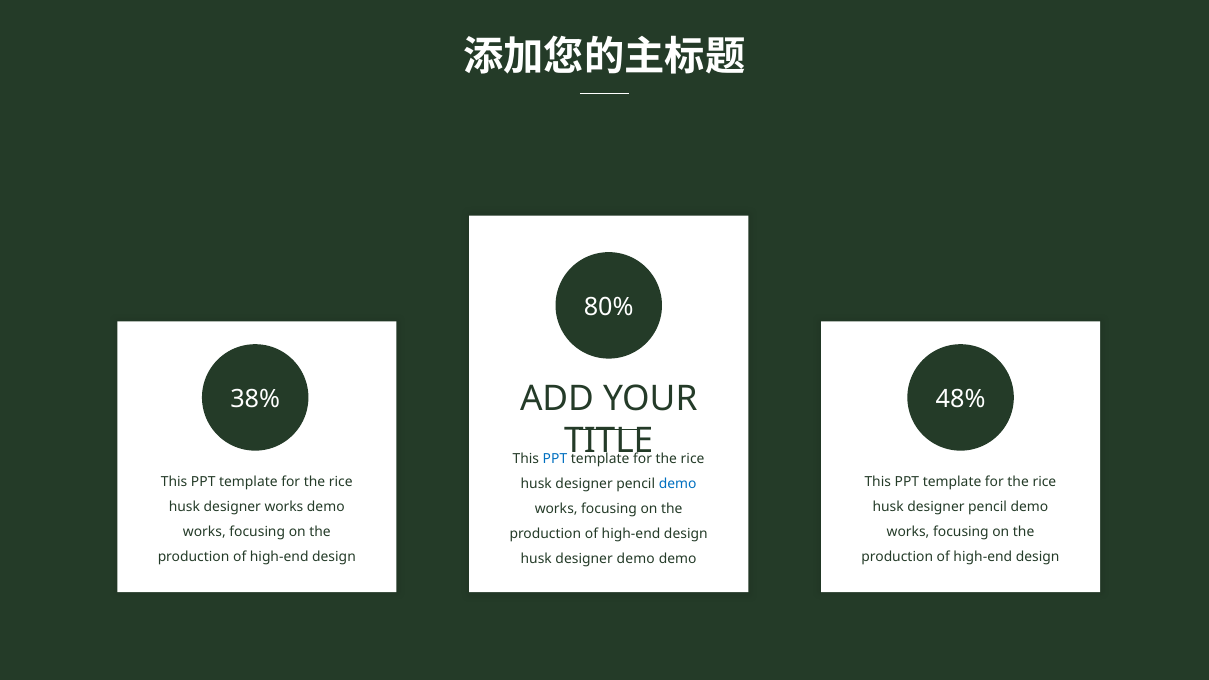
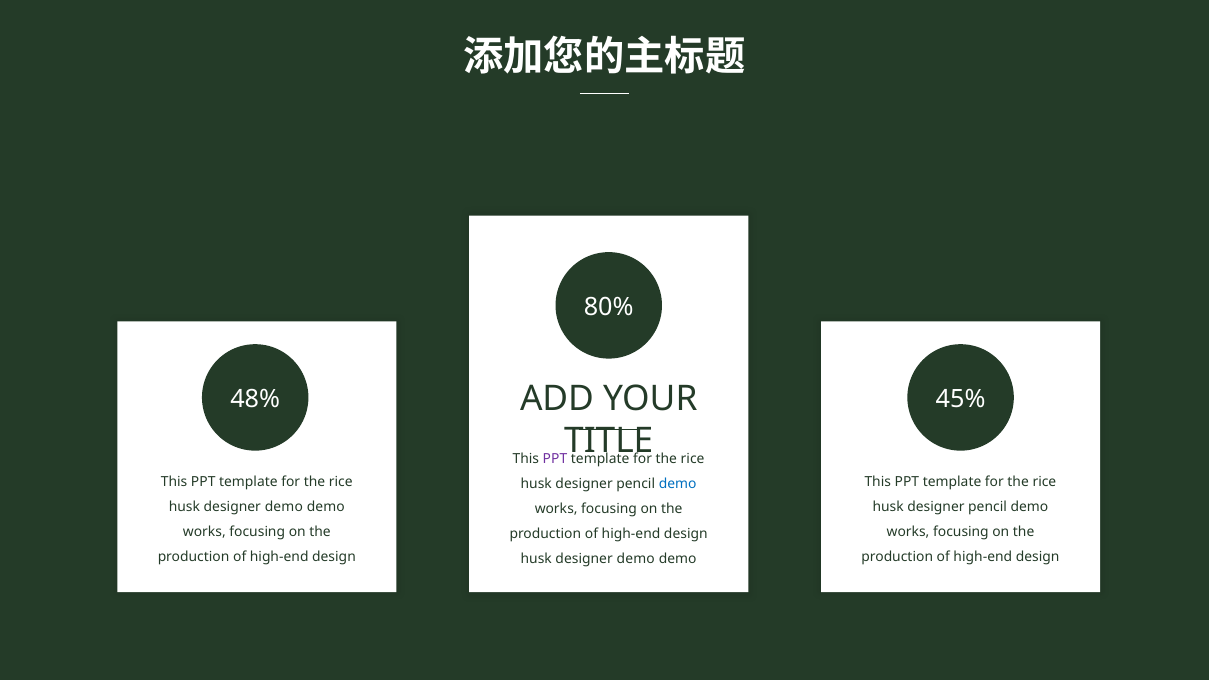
38%: 38% -> 48%
48%: 48% -> 45%
PPT at (555, 459) colour: blue -> purple
works at (284, 507): works -> demo
